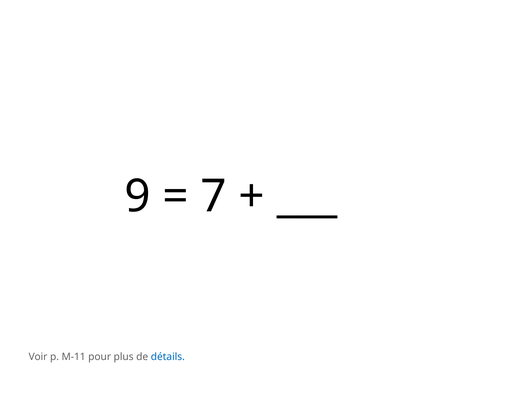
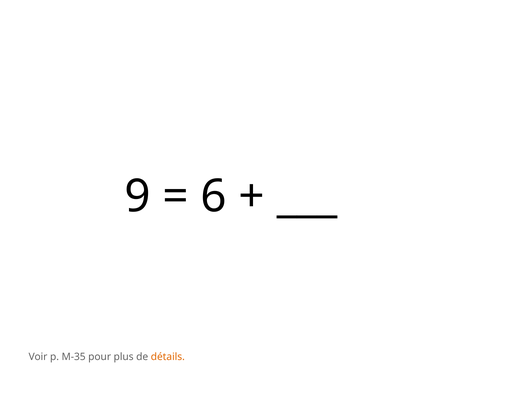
7: 7 -> 6
M-11: M-11 -> M-35
détails colour: blue -> orange
